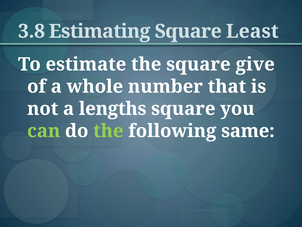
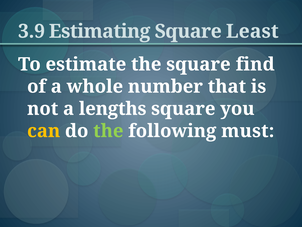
3.8: 3.8 -> 3.9
give: give -> find
can colour: light green -> yellow
same: same -> must
